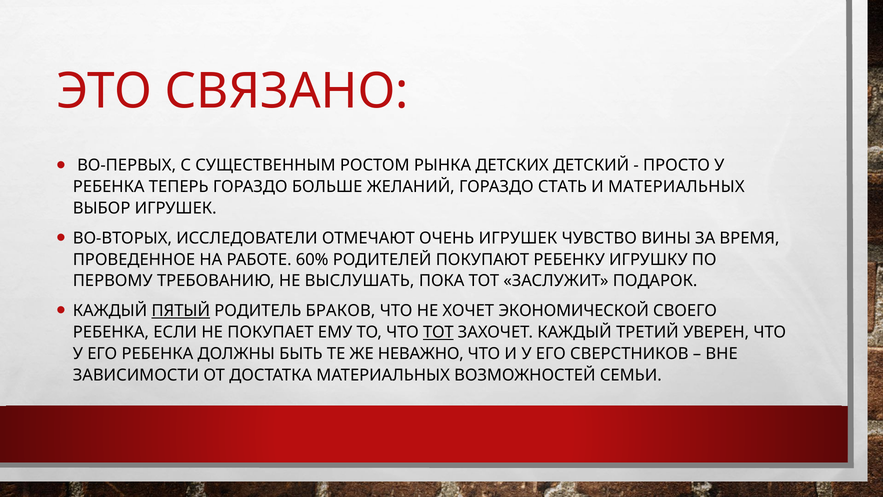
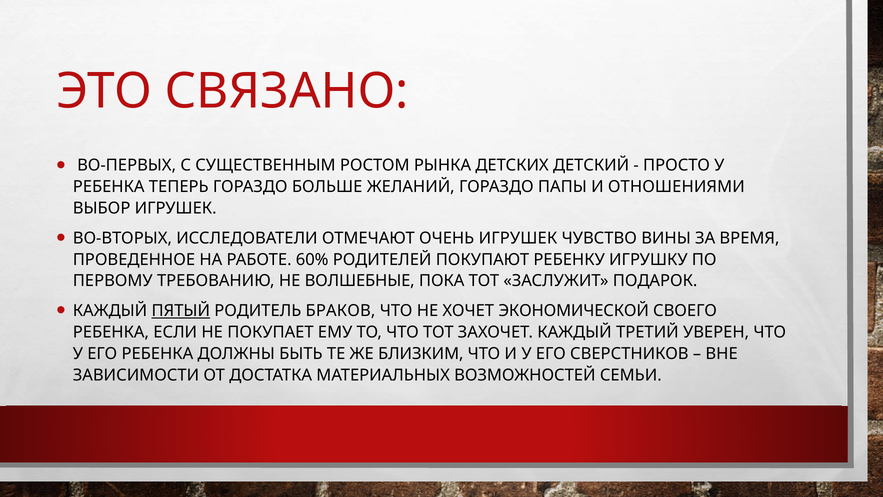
СТАТЬ: СТАТЬ -> ПАПЫ
И МАТЕРИАЛЬНЫХ: МАТЕРИАЛЬНЫХ -> ОТНОШЕНИЯМИ
ВЫСЛУШАТЬ: ВЫСЛУШАТЬ -> ВОЛШЕБНЫЕ
ТОТ at (438, 332) underline: present -> none
НЕВАЖНО: НЕВАЖНО -> БЛИЗКИМ
